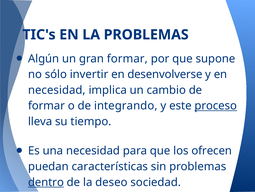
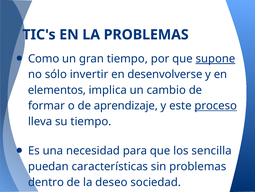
Algún: Algún -> Como
gran formar: formar -> tiempo
supone underline: none -> present
necesidad at (57, 90): necesidad -> elementos
integrando: integrando -> aprendizaje
ofrecen: ofrecen -> sencilla
dentro underline: present -> none
